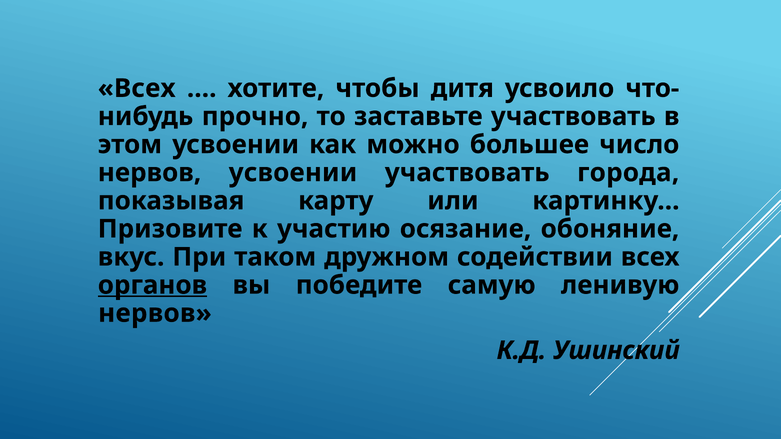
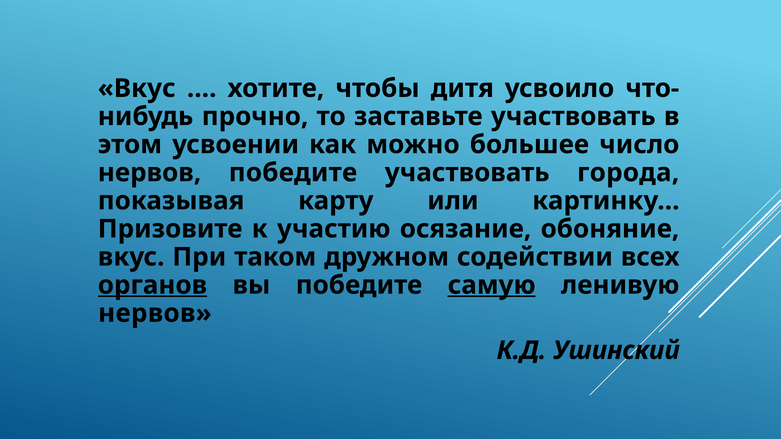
Всех at (137, 88): Всех -> Вкус
нервов усвоении: усвоении -> победите
самую underline: none -> present
